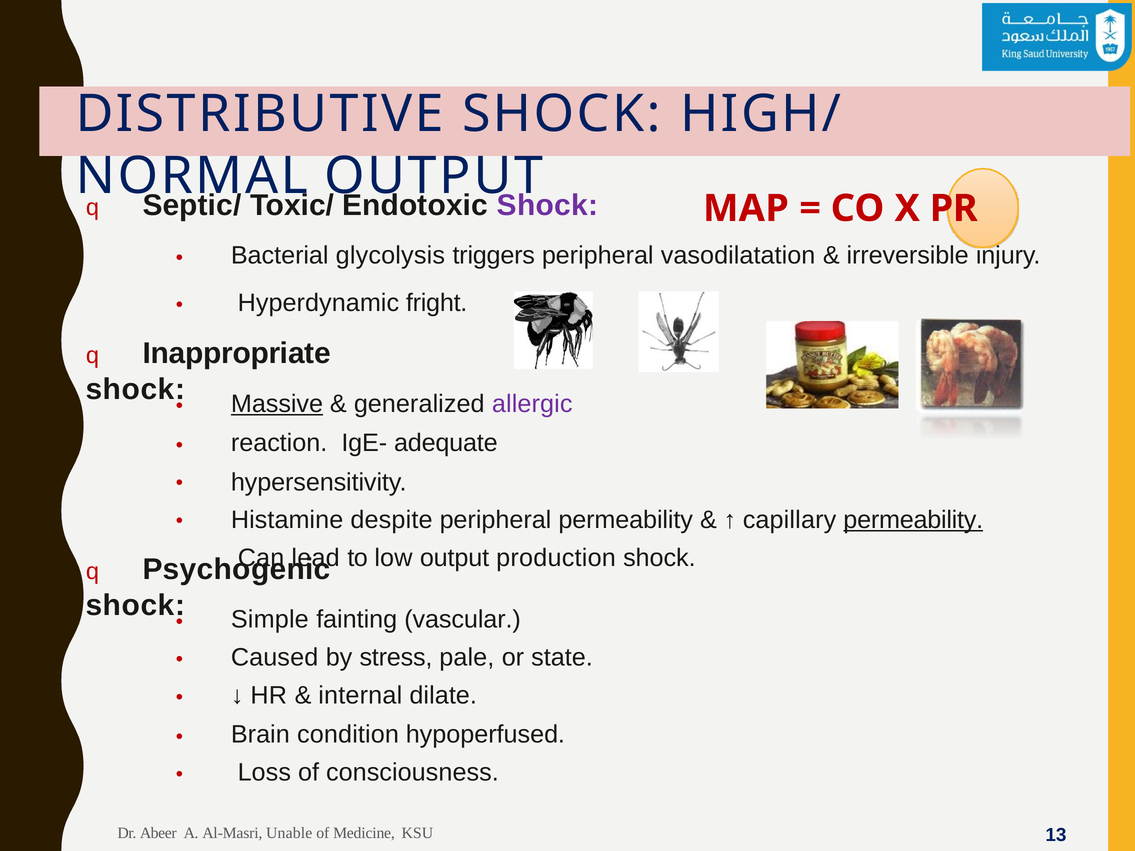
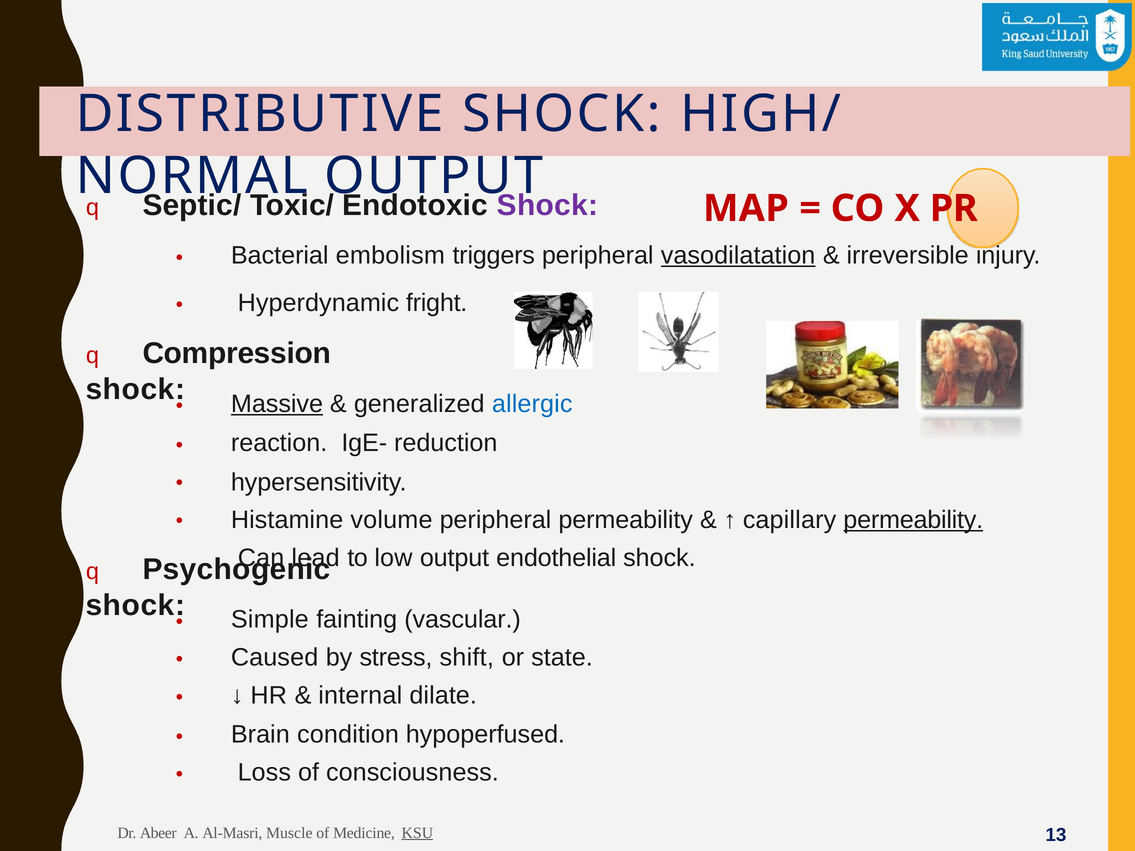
glycolysis: glycolysis -> embolism
vasodilatation underline: none -> present
Inappropriate: Inappropriate -> Compression
allergic colour: purple -> blue
adequate: adequate -> reduction
despite: despite -> volume
production: production -> endothelial
pale: pale -> shift
Unable: Unable -> Muscle
KSU underline: none -> present
